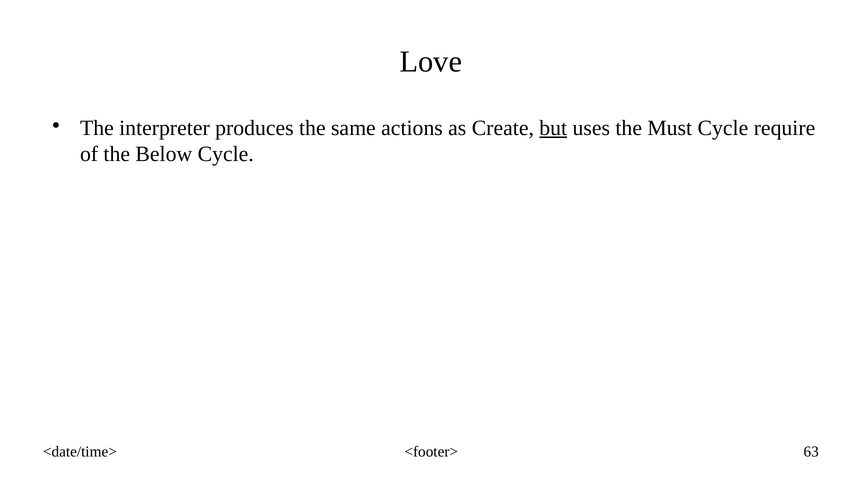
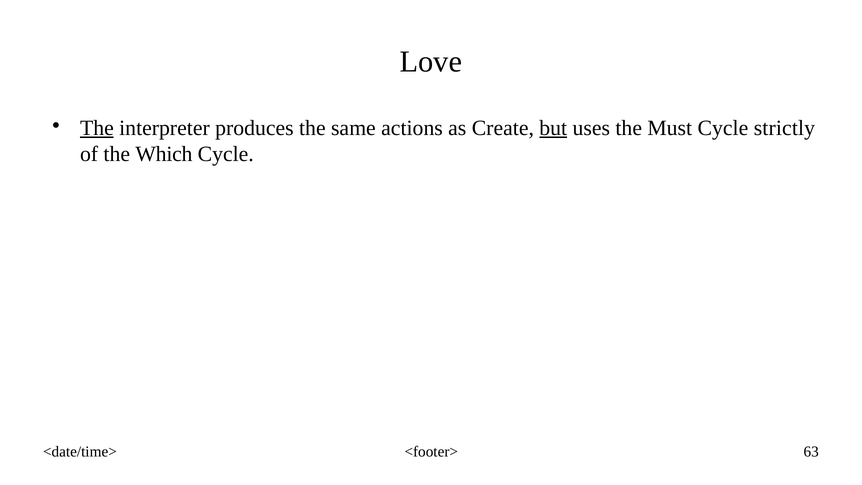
The at (97, 128) underline: none -> present
require: require -> strictly
Below: Below -> Which
